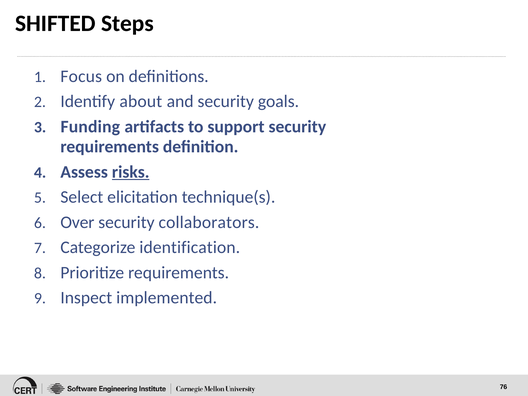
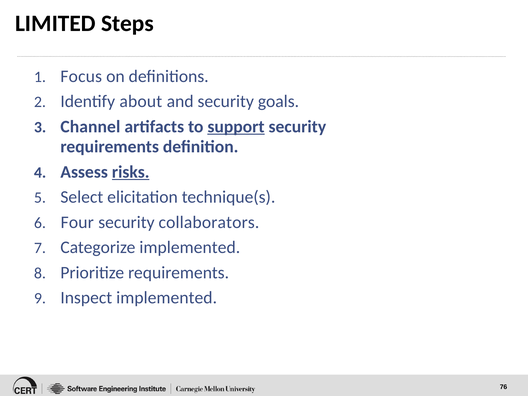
SHIFTED: SHIFTED -> LIMITED
Funding: Funding -> Channel
support underline: none -> present
Over: Over -> Four
Categorize identification: identification -> implemented
